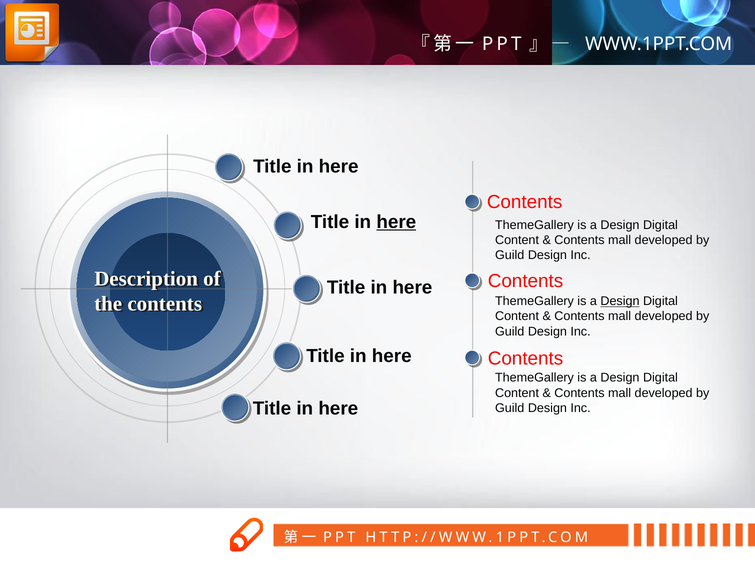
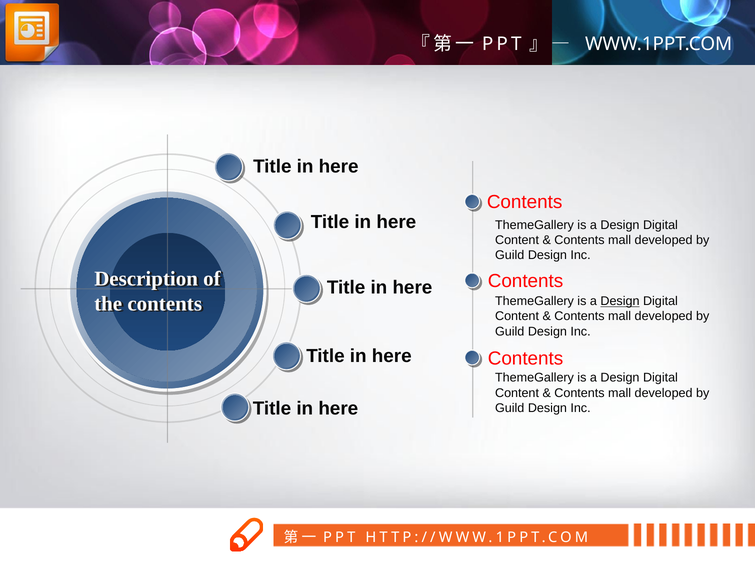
here at (396, 222) underline: present -> none
